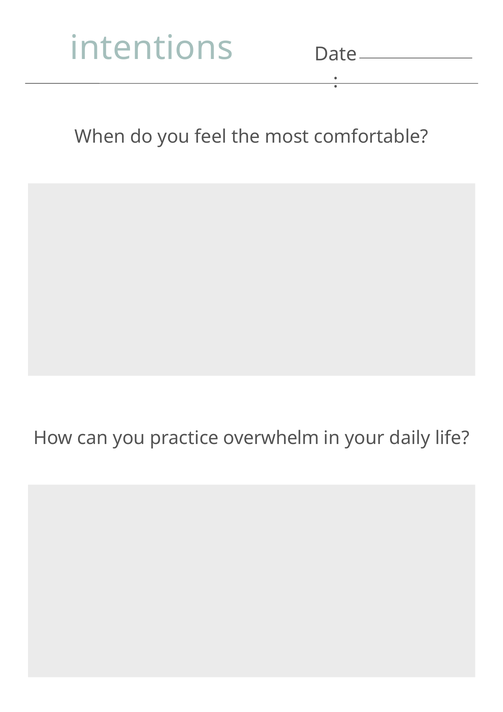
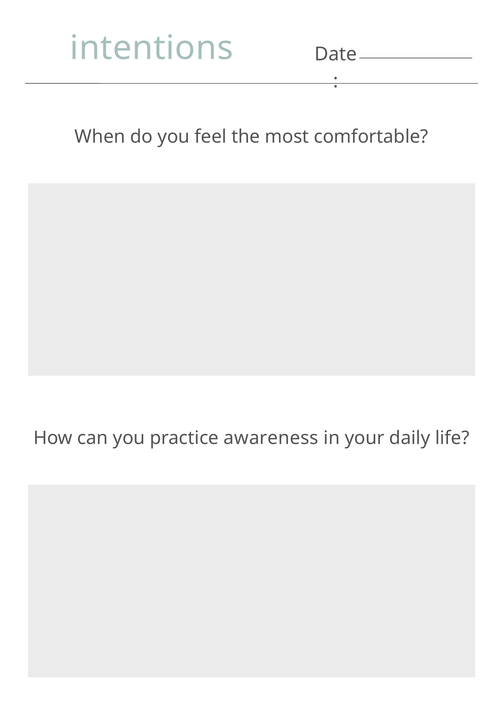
overwhelm: overwhelm -> awareness
